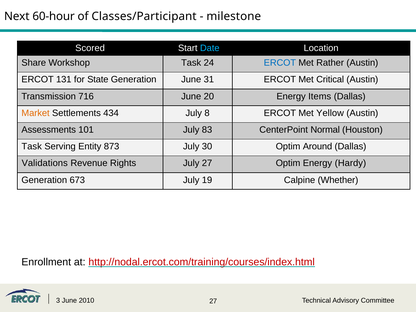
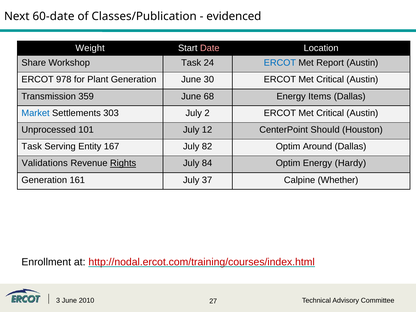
60-hour: 60-hour -> 60-date
Classes/Participant: Classes/Participant -> Classes/Publication
milestone: milestone -> evidenced
Scored: Scored -> Weight
Date colour: light blue -> pink
Rather: Rather -> Report
131: 131 -> 978
State: State -> Plant
31: 31 -> 30
716: 716 -> 359
20: 20 -> 68
Market colour: orange -> blue
434: 434 -> 303
8: 8 -> 2
Yellow at (330, 113): Yellow -> Critical
Assessments: Assessments -> Unprocessed
83: 83 -> 12
Normal: Normal -> Should
873: 873 -> 167
30: 30 -> 82
Rights underline: none -> present
July 27: 27 -> 84
673: 673 -> 161
19: 19 -> 37
